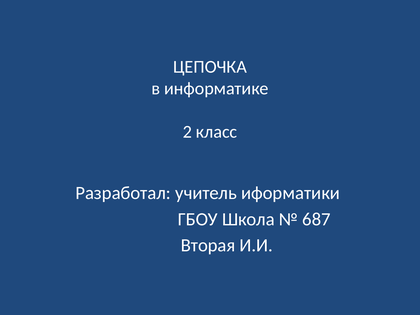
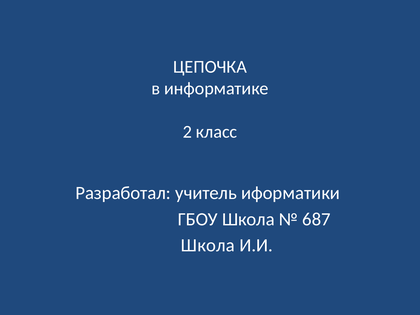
Вторая at (208, 245): Вторая -> Школа
